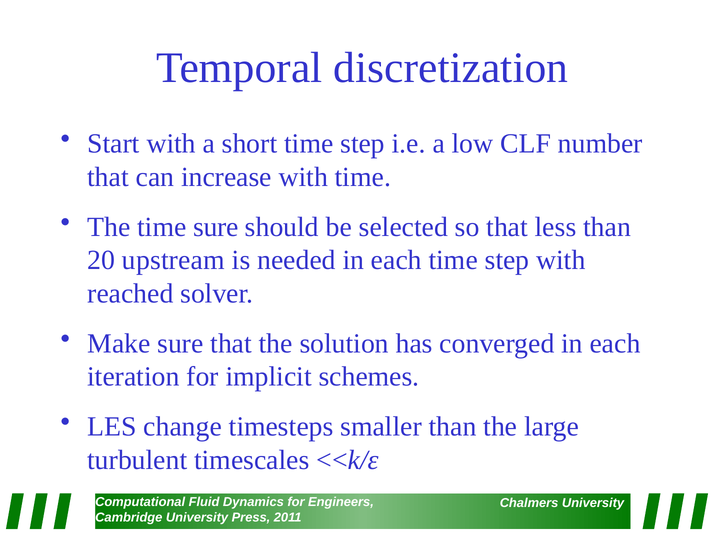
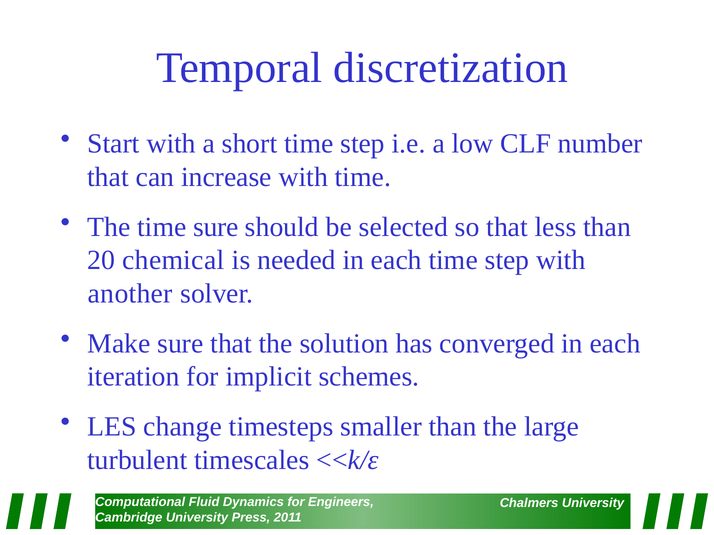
upstream: upstream -> chemical
reached: reached -> another
